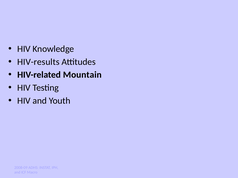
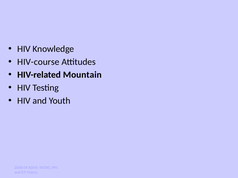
HIV-results: HIV-results -> HIV-course
